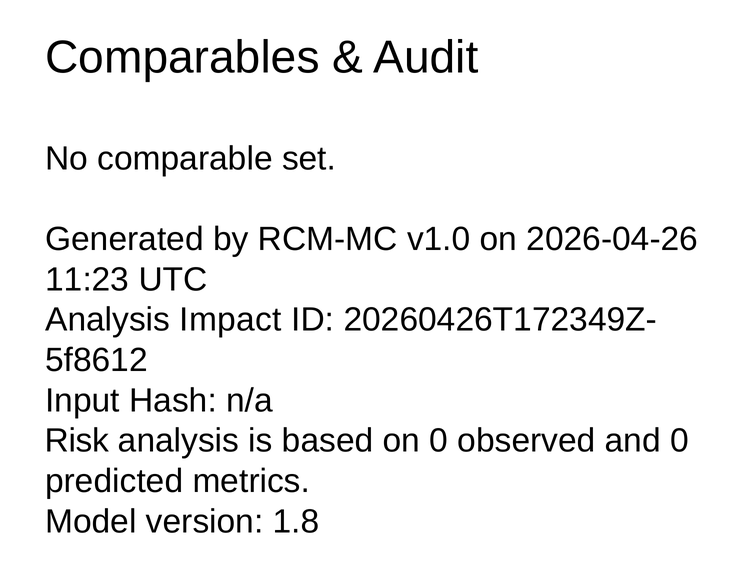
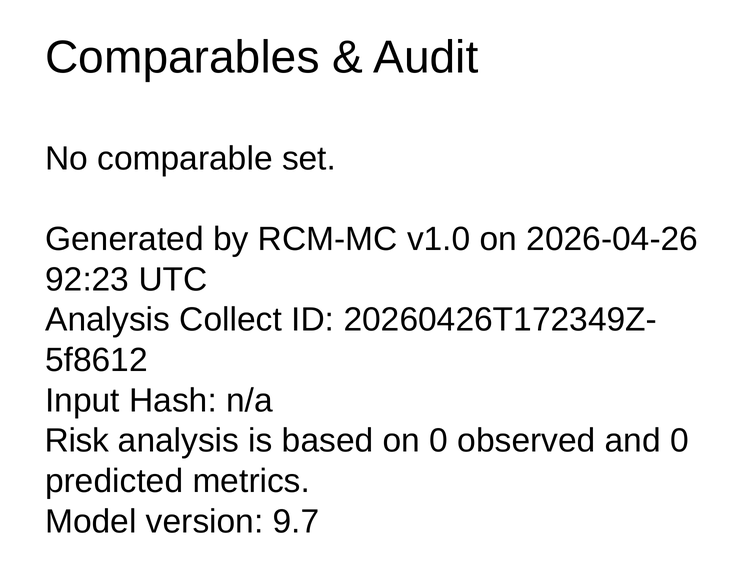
11:23: 11:23 -> 92:23
Impact: Impact -> Collect
1.8: 1.8 -> 9.7
